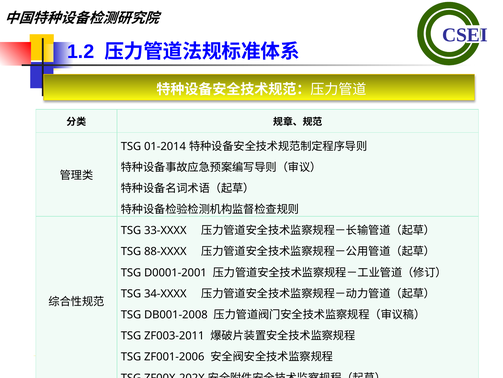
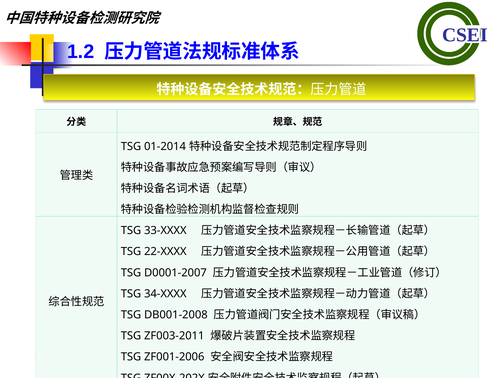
88-XXXX: 88-XXXX -> 22-XXXX
D0001-2001: D0001-2001 -> D0001-2007
